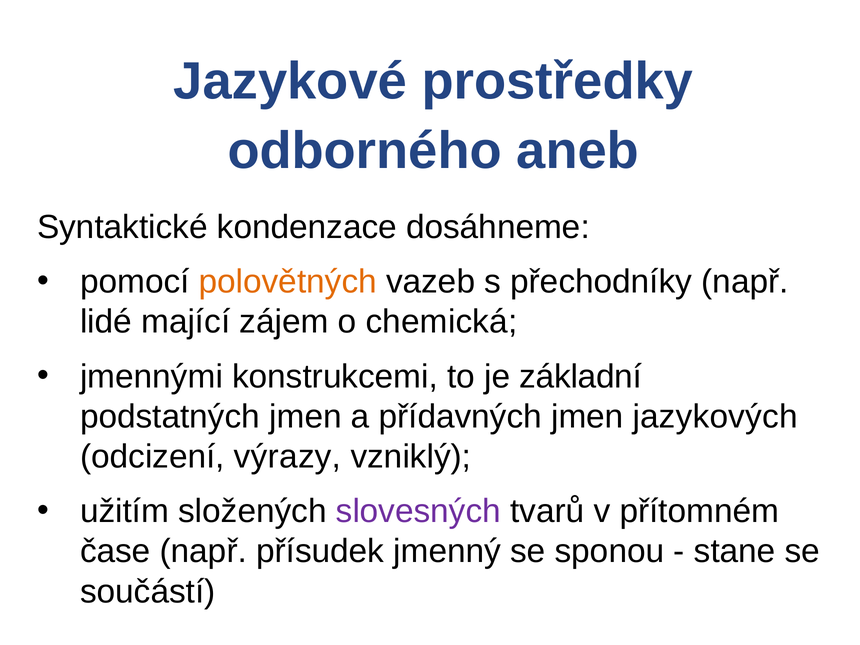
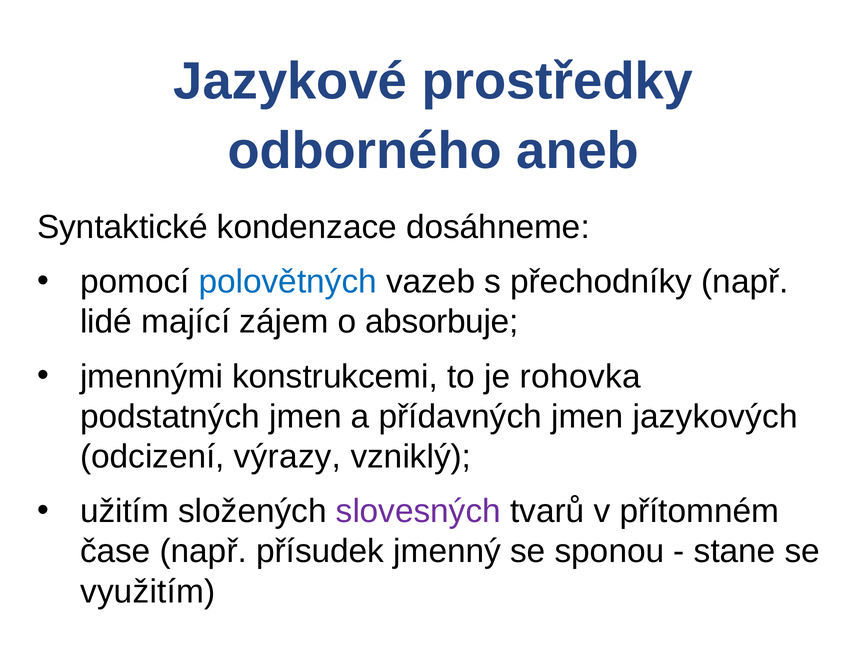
polovětných colour: orange -> blue
chemická: chemická -> absorbuje
základní: základní -> rohovka
součástí: součástí -> využitím
